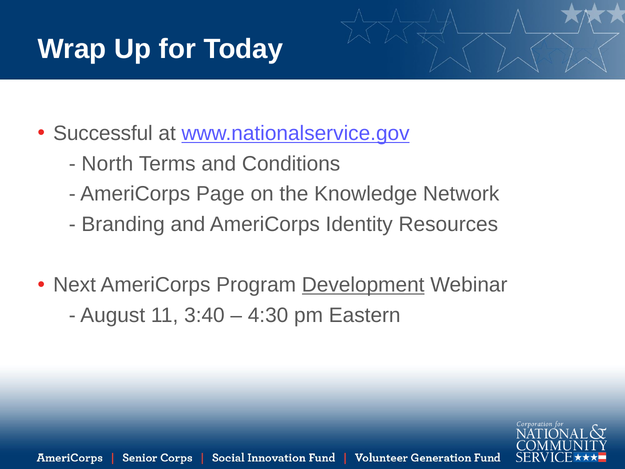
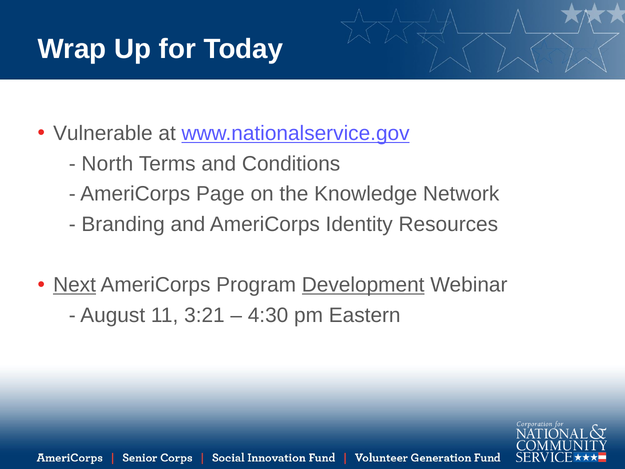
Successful: Successful -> Vulnerable
Next underline: none -> present
3:40: 3:40 -> 3:21
